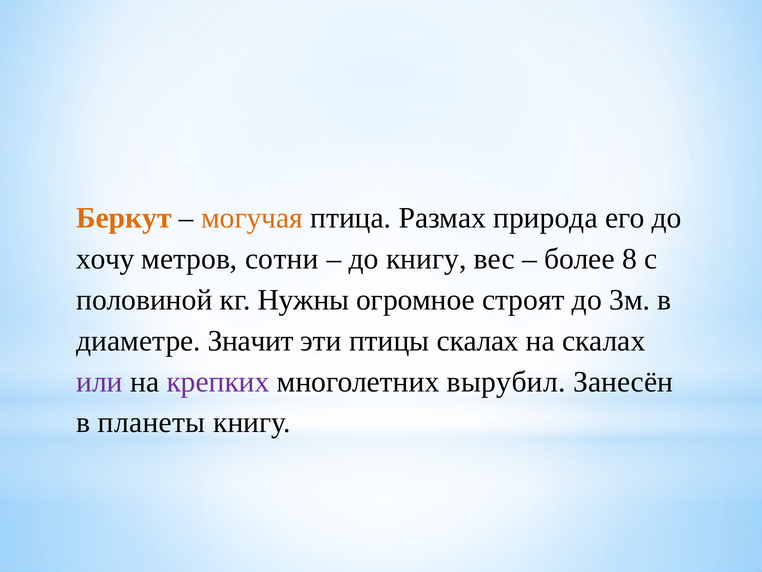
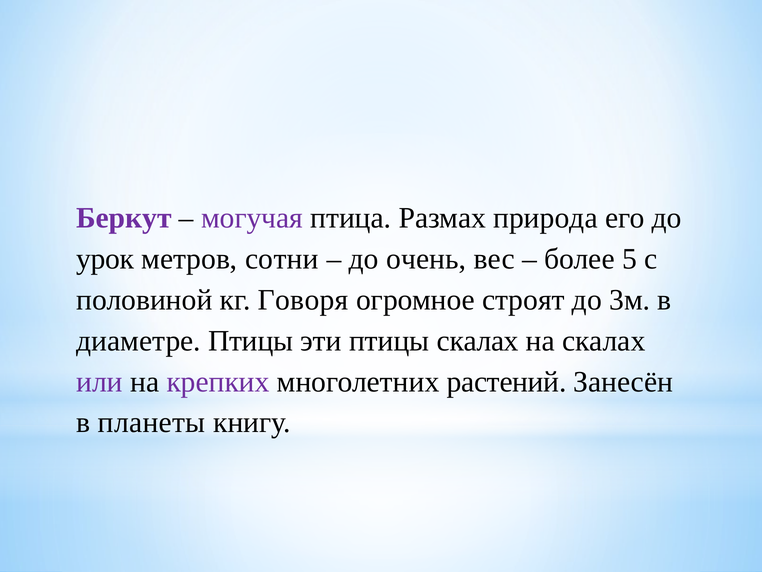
Беркут colour: orange -> purple
могучая colour: orange -> purple
хочу: хочу -> урок
до книгу: книгу -> очень
8: 8 -> 5
Нужны: Нужны -> Говоря
диаметре Значит: Значит -> Птицы
вырубил: вырубил -> растений
